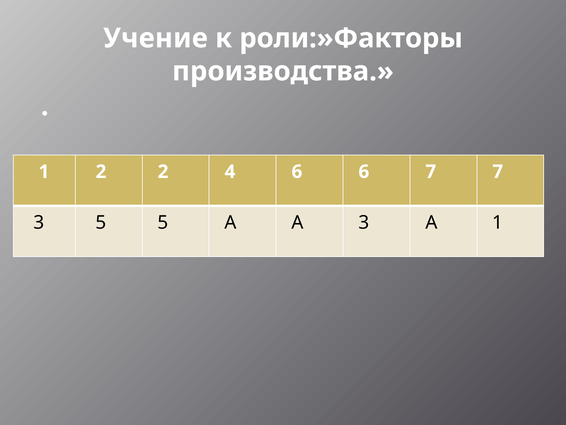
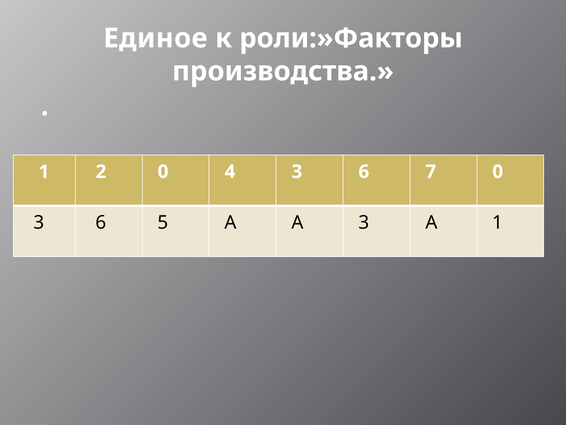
Учение: Учение -> Единое
2 2: 2 -> 0
4 6: 6 -> 3
7 7: 7 -> 0
5 at (101, 222): 5 -> 6
